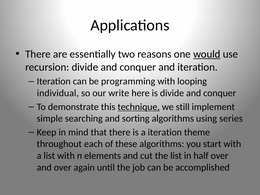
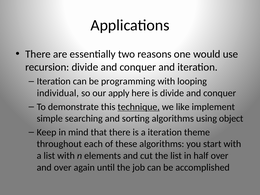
would underline: present -> none
write: write -> apply
still: still -> like
series: series -> object
